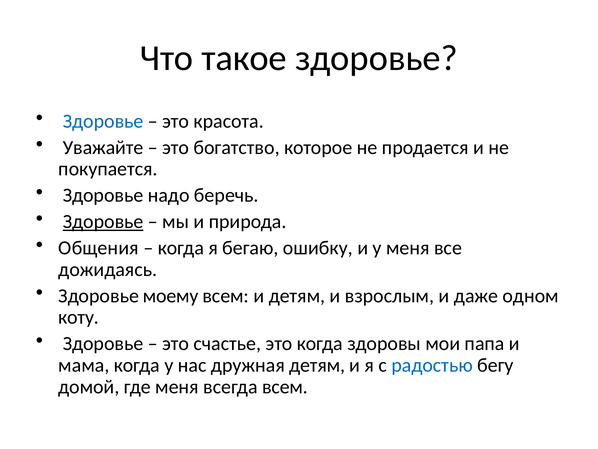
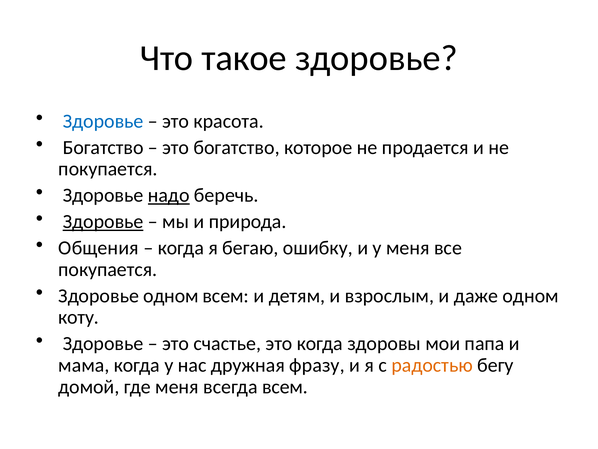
Уважайте at (103, 147): Уважайте -> Богатство
надо underline: none -> present
дожидаясь at (108, 269): дожидаясь -> покупается
Здоровье моему: моему -> одном
дружная детям: детям -> фразу
радостью colour: blue -> orange
